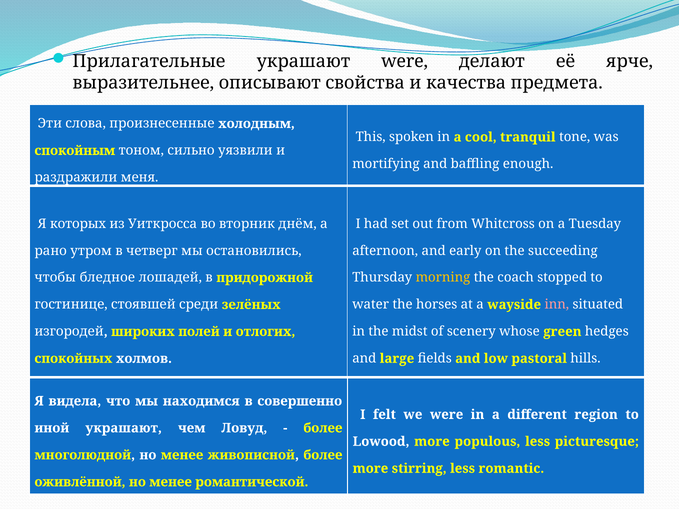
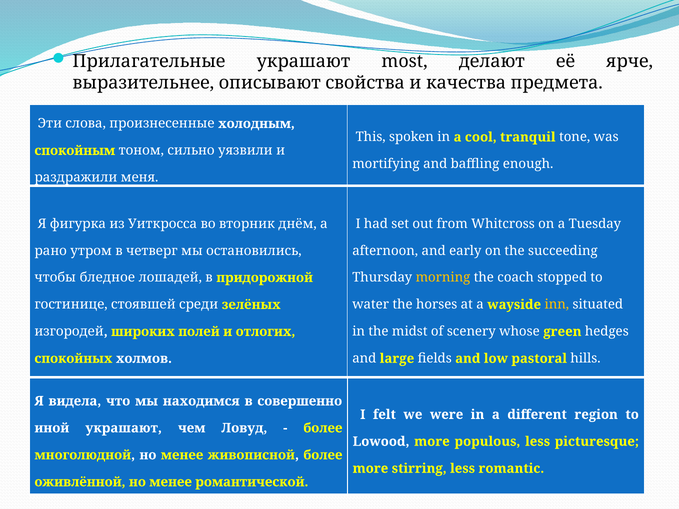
украшают were: were -> most
которых: которых -> фигурка
inn colour: pink -> yellow
